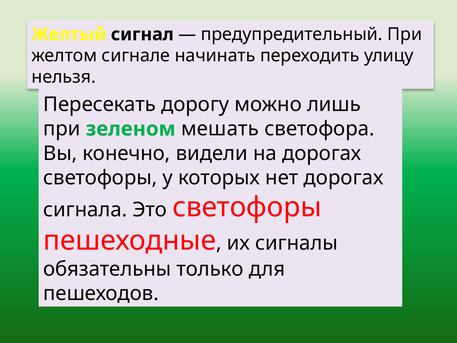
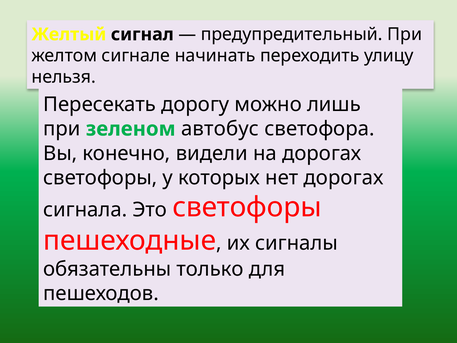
мешать: мешать -> автобус
